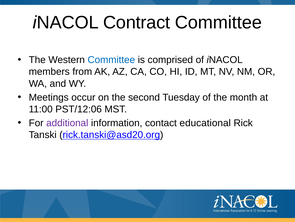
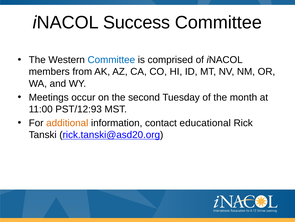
Contract: Contract -> Success
PST/12:06: PST/12:06 -> PST/12:93
additional colour: purple -> orange
